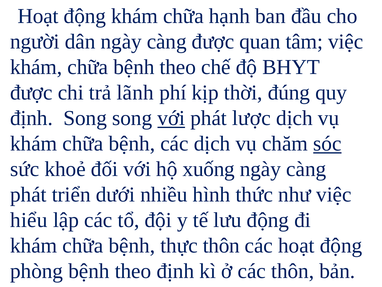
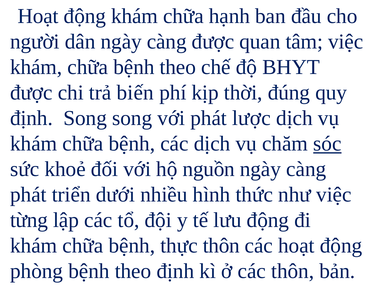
lãnh: lãnh -> biến
với at (171, 118) underline: present -> none
xuống: xuống -> nguồn
hiểu: hiểu -> từng
